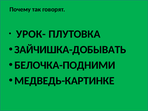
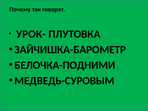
ЗАЙЧИШКА-ДОБЫВАТЬ: ЗАЙЧИШКА-ДОБЫВАТЬ -> ЗАЙЧИШКА-БАРОМЕТР
МЕДВЕДЬ-КАРТИНКЕ: МЕДВЕДЬ-КАРТИНКЕ -> МЕДВЕДЬ-СУРОВЫМ
